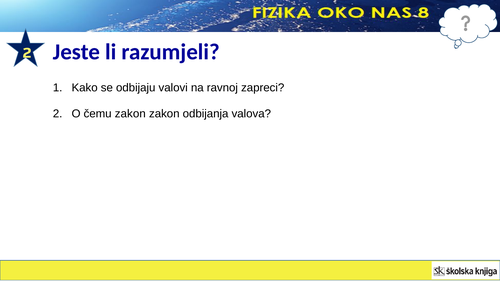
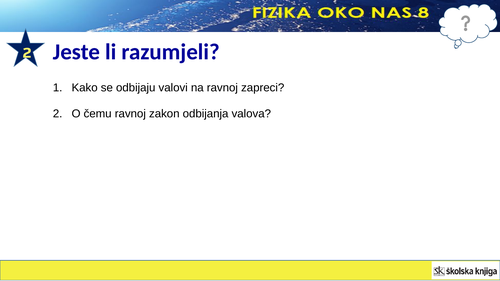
čemu zakon: zakon -> ravnoj
